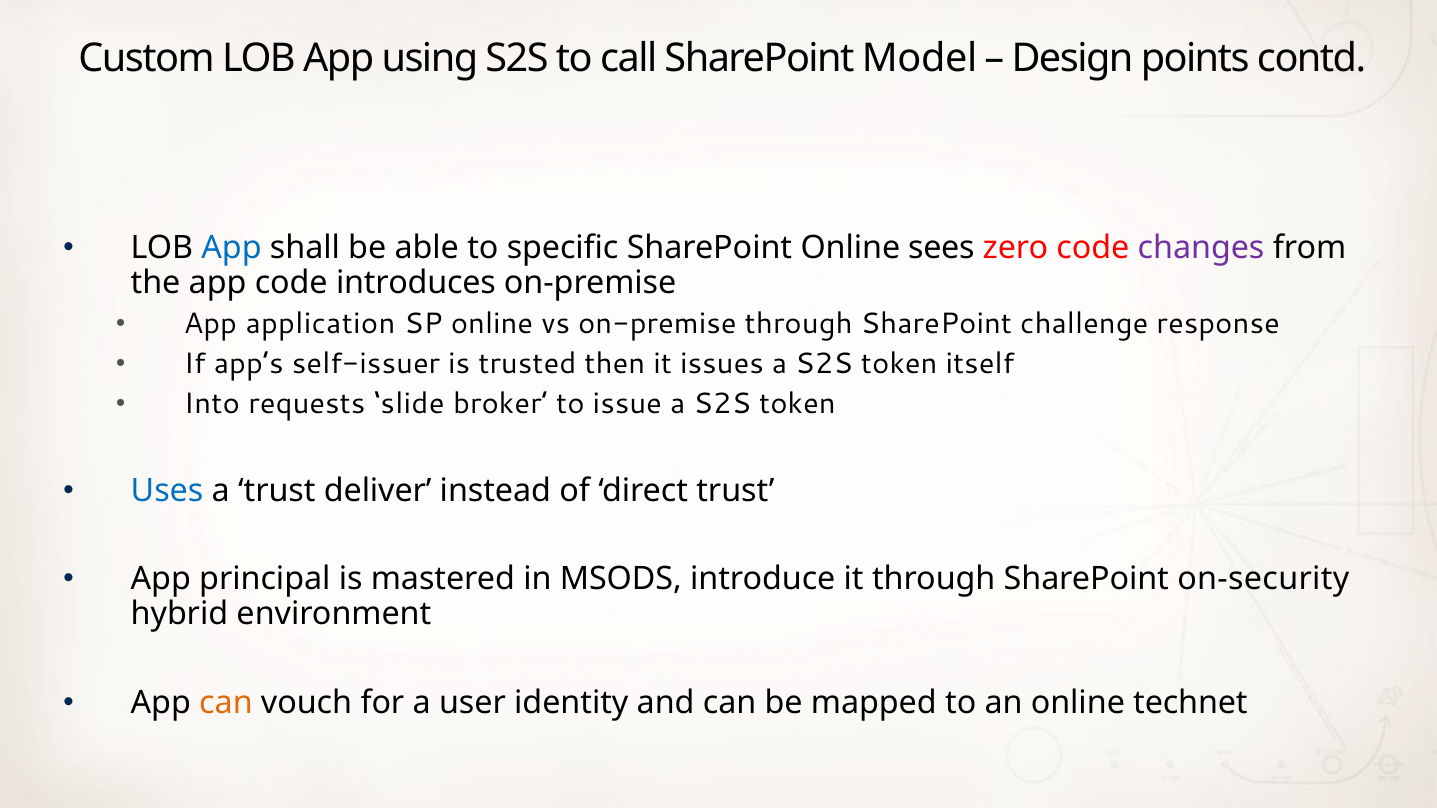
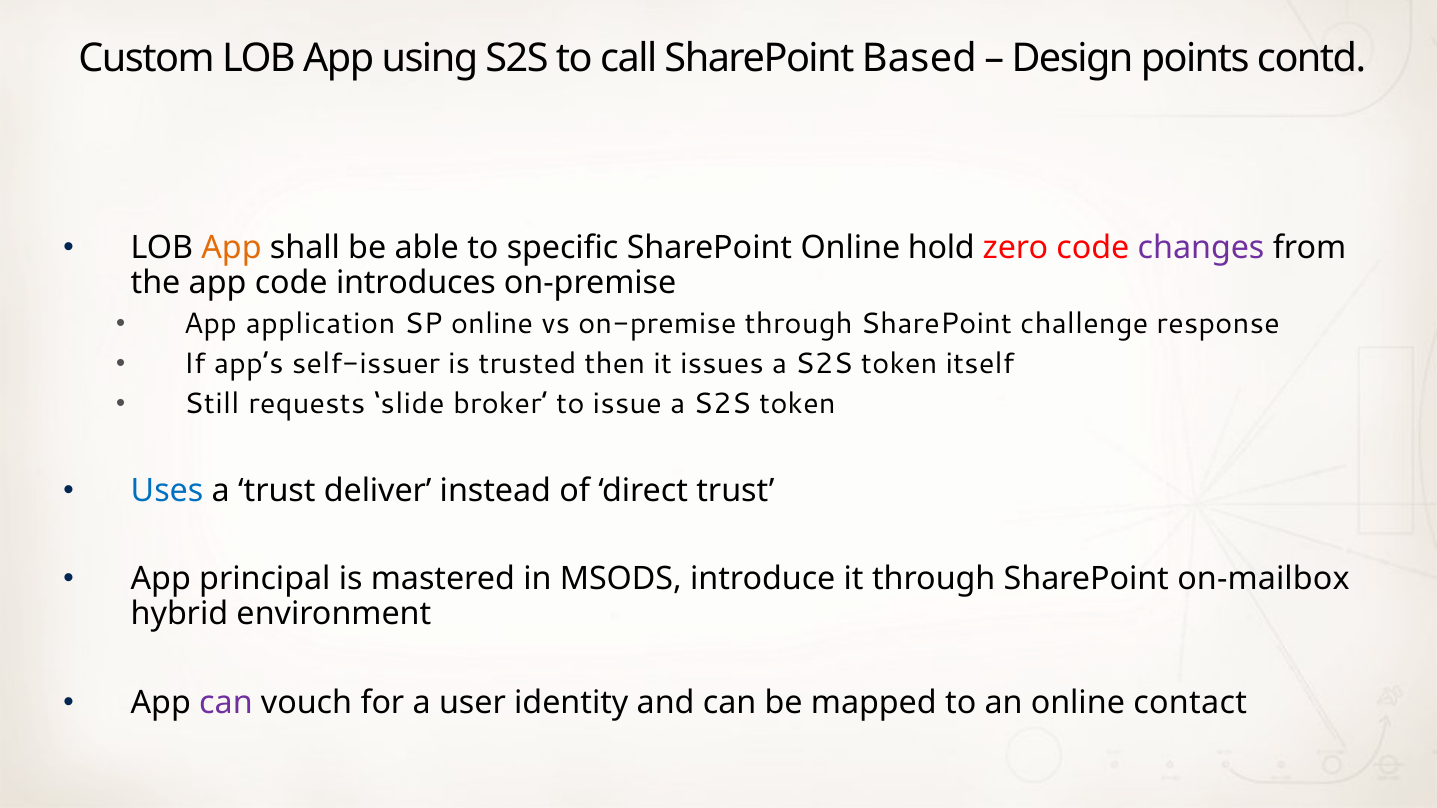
Model: Model -> Based
App at (231, 248) colour: blue -> orange
sees: sees -> hold
Into: Into -> Still
on-security: on-security -> on-mailbox
can at (226, 703) colour: orange -> purple
technet: technet -> contact
